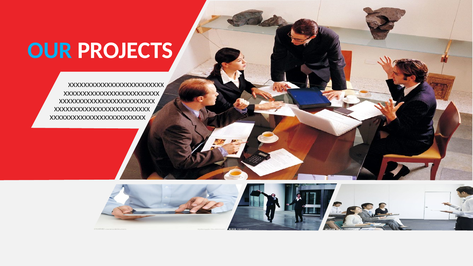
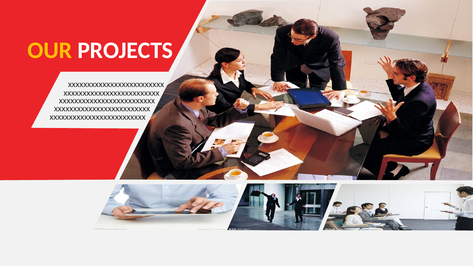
OUR colour: light blue -> yellow
